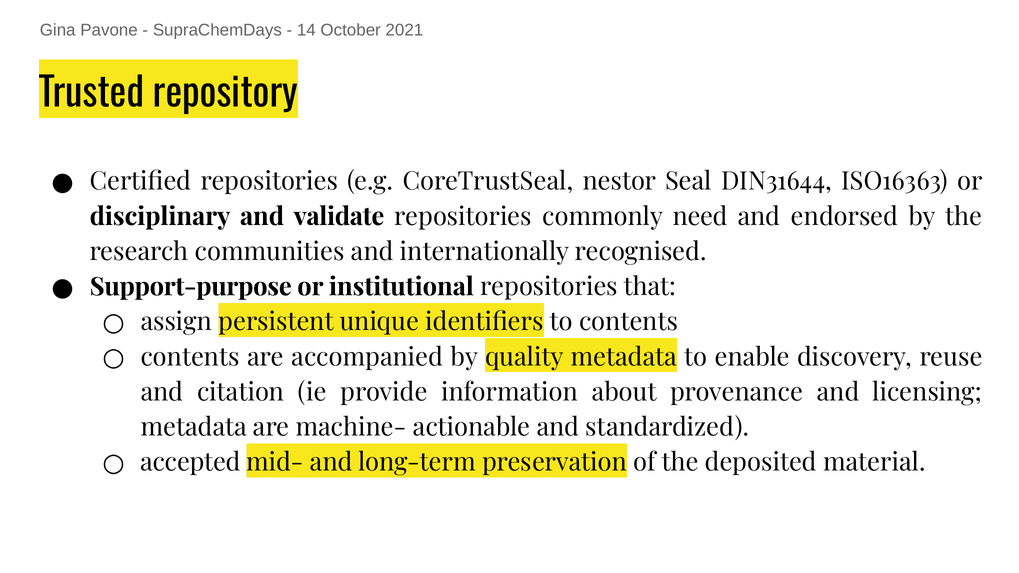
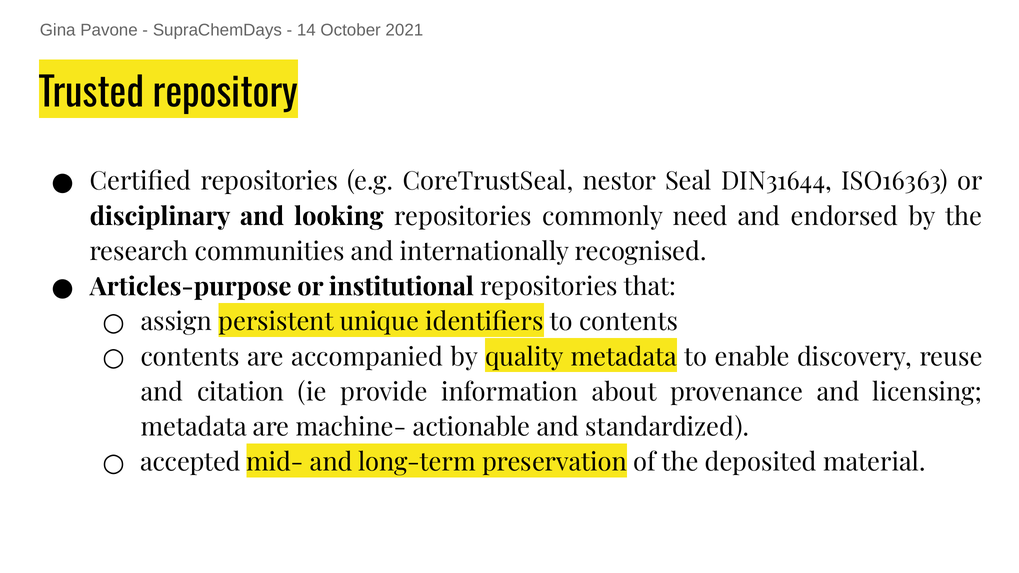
validate: validate -> looking
Support-purpose: Support-purpose -> Articles-purpose
